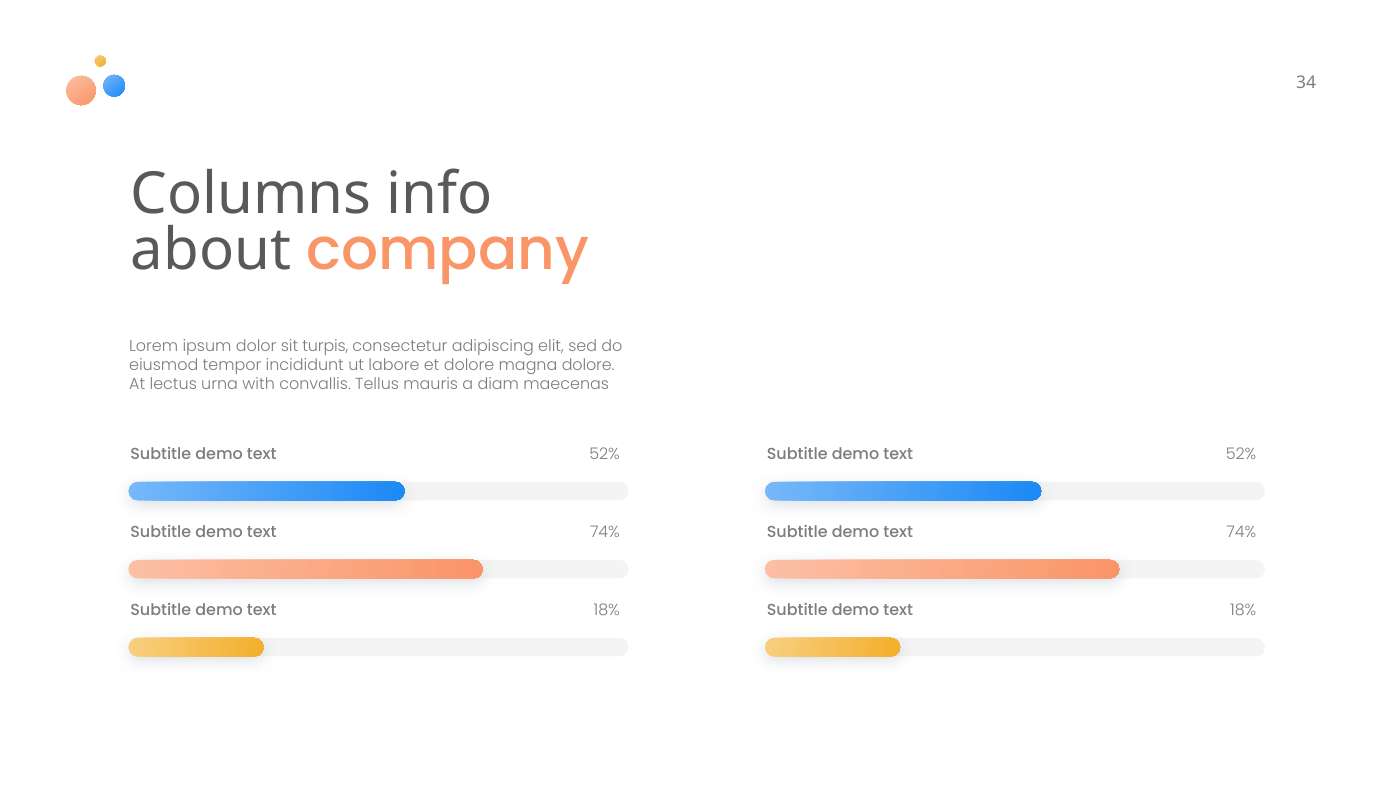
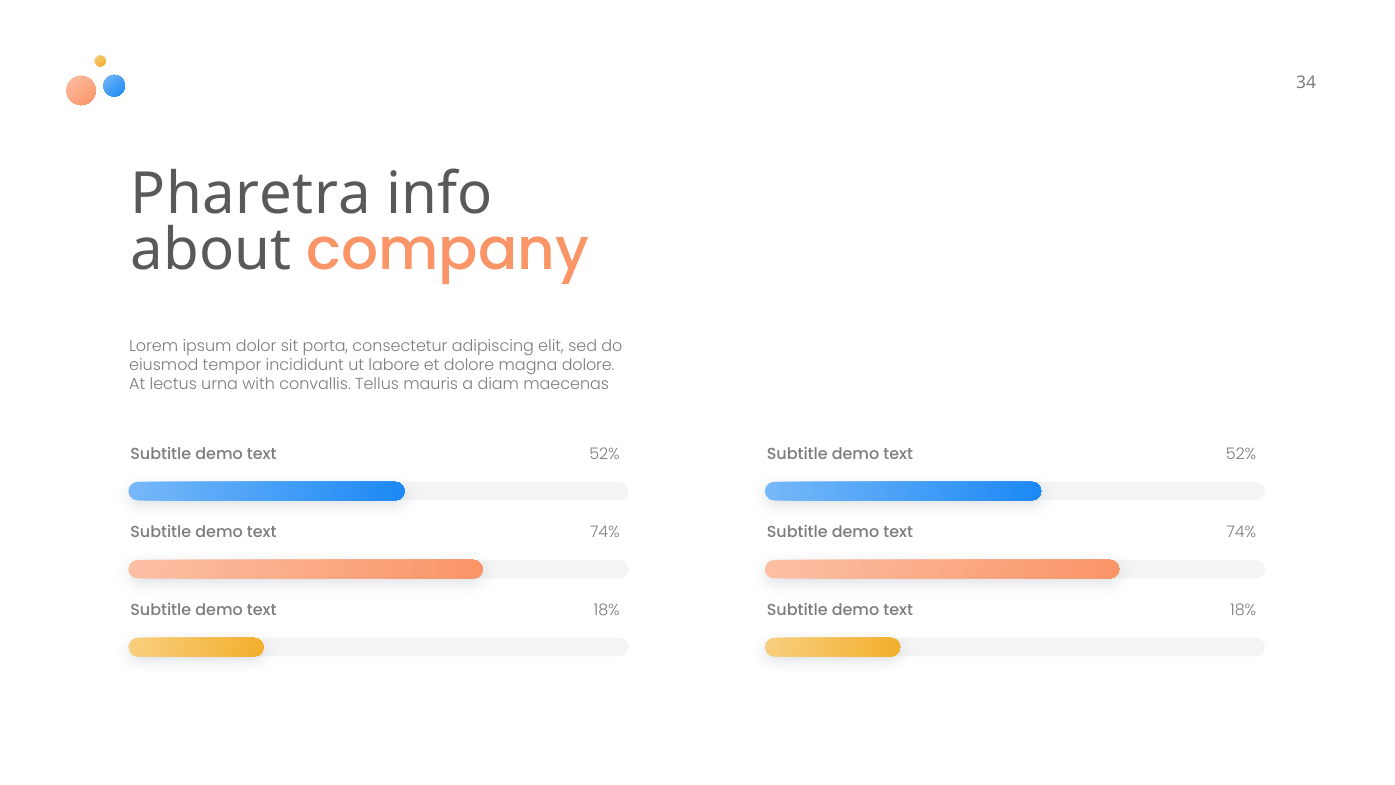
Columns: Columns -> Pharetra
turpis: turpis -> porta
